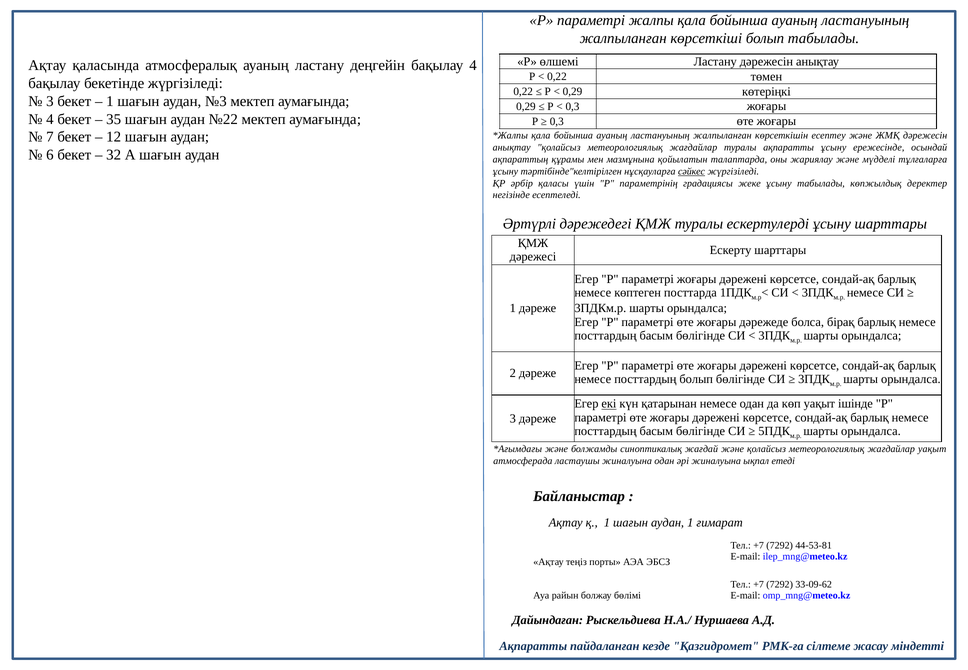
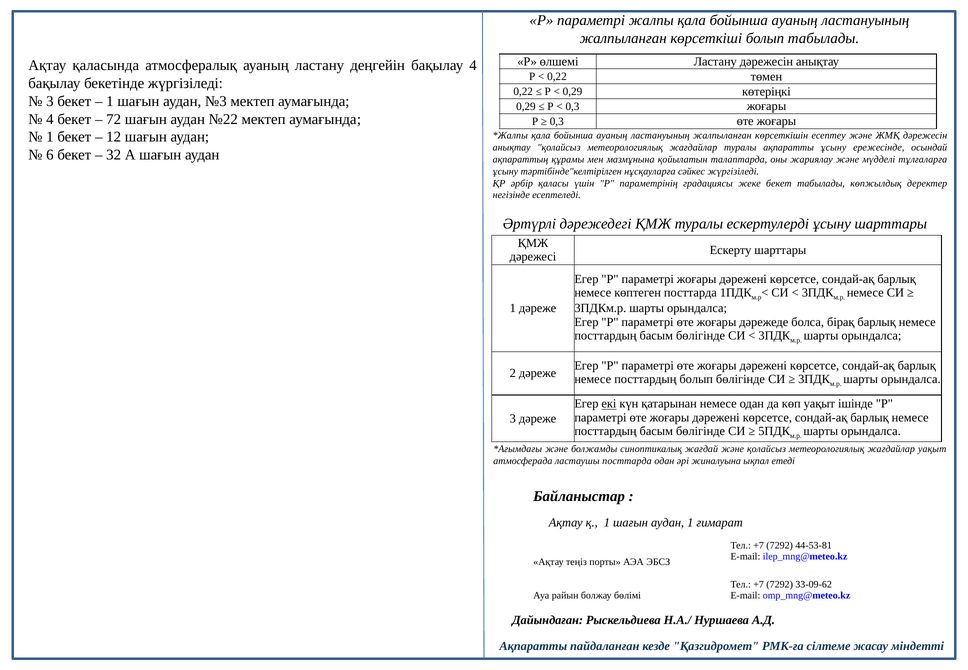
35: 35 -> 72
7 at (50, 137): 7 -> 1
сәйкес underline: present -> none
жеке ұсыну: ұсыну -> бекет
ластаушы жиналуына: жиналуына -> посттарда
